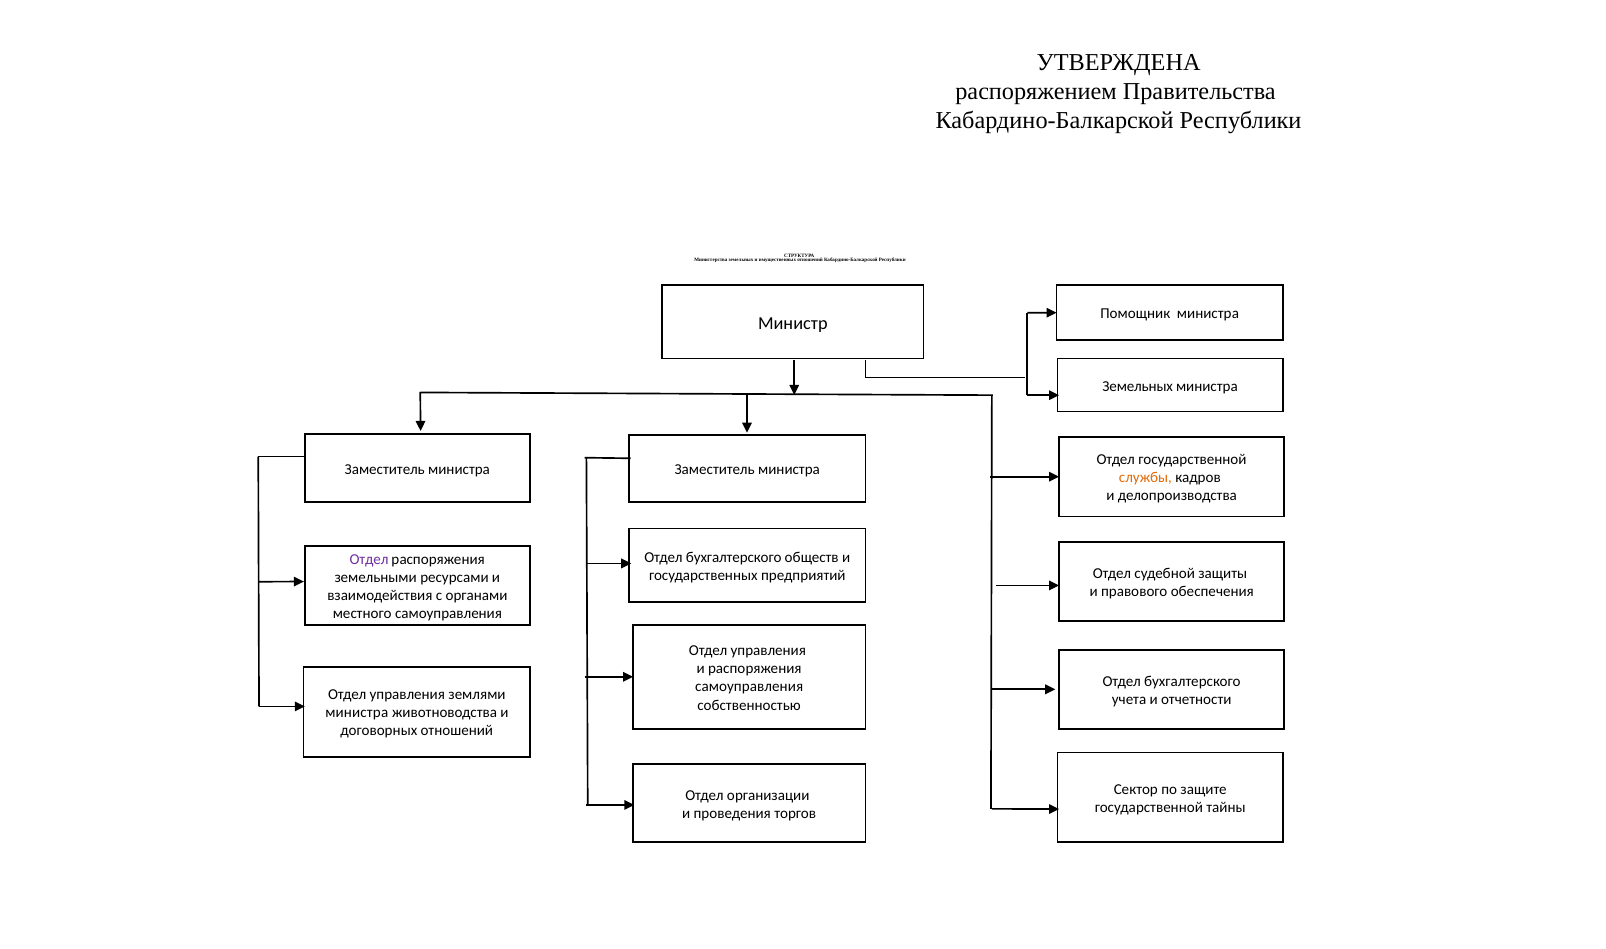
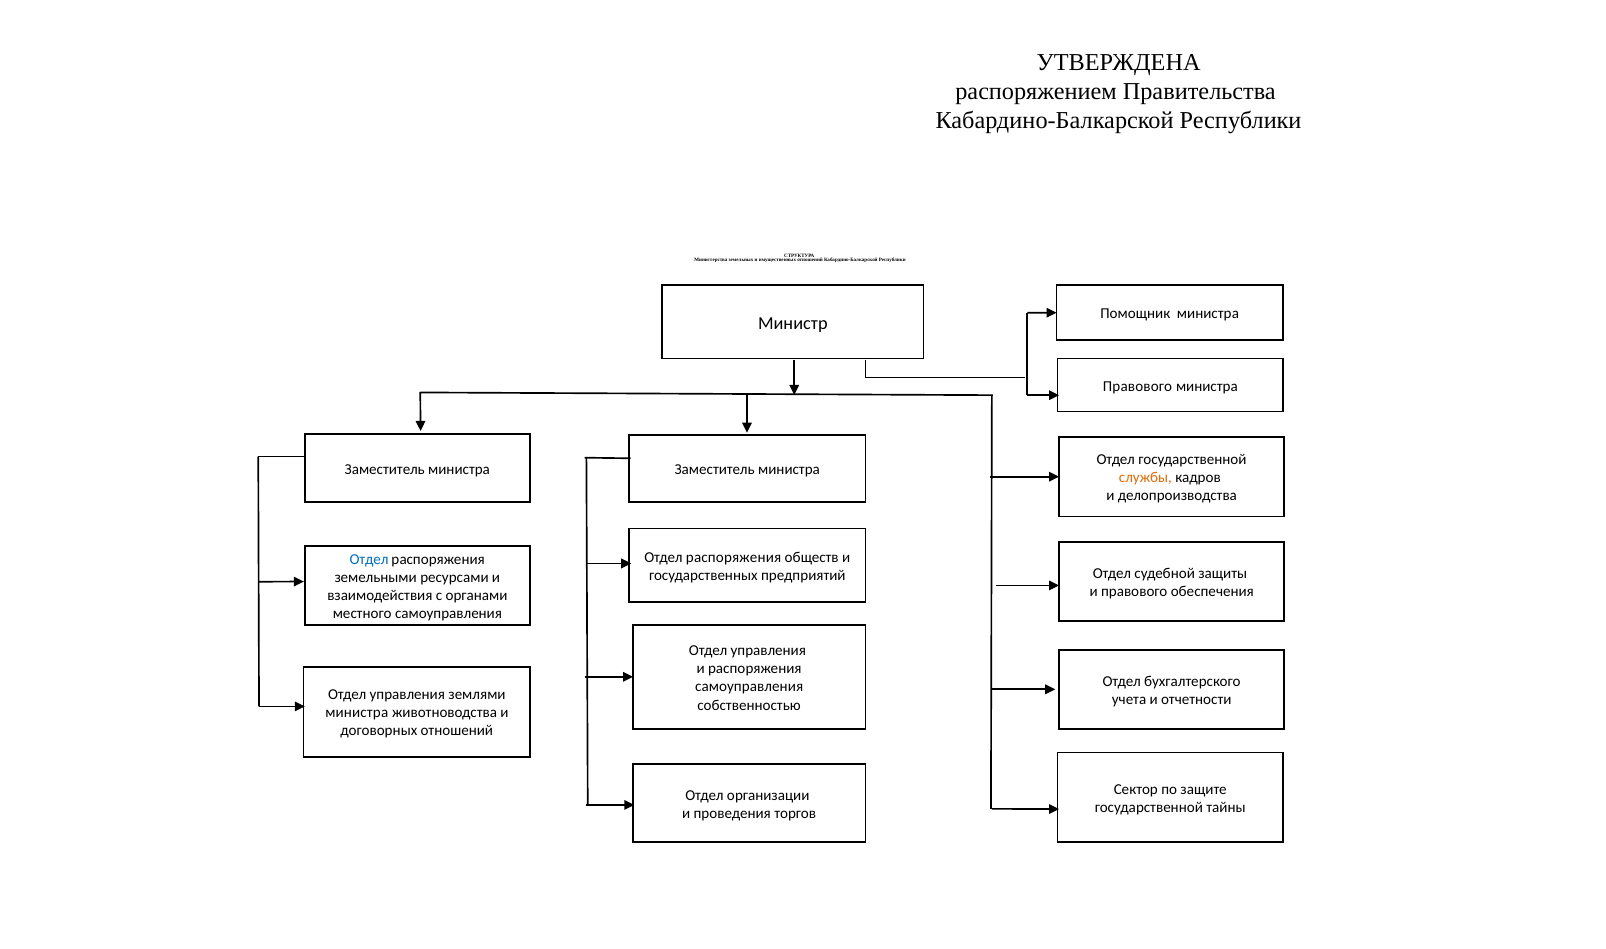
Земельных at (1138, 386): Земельных -> Правового
бухгалтерского at (734, 557): бухгалтерского -> распоряжения
Отдел at (369, 559) colour: purple -> blue
